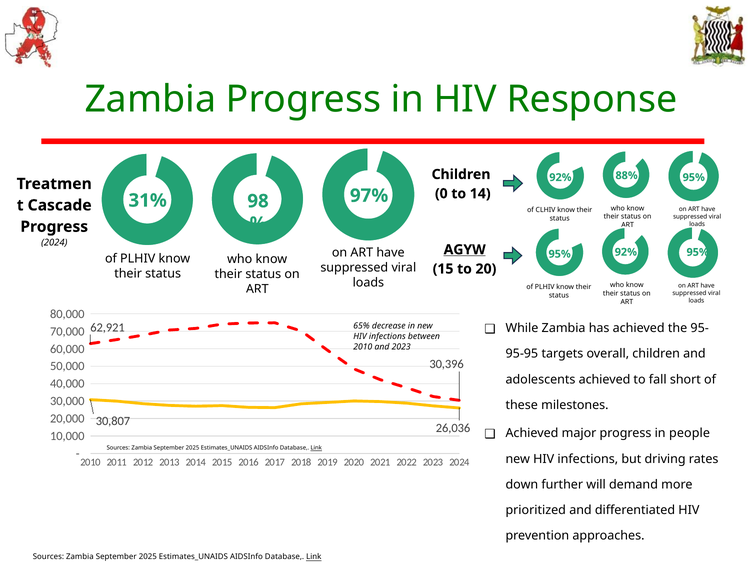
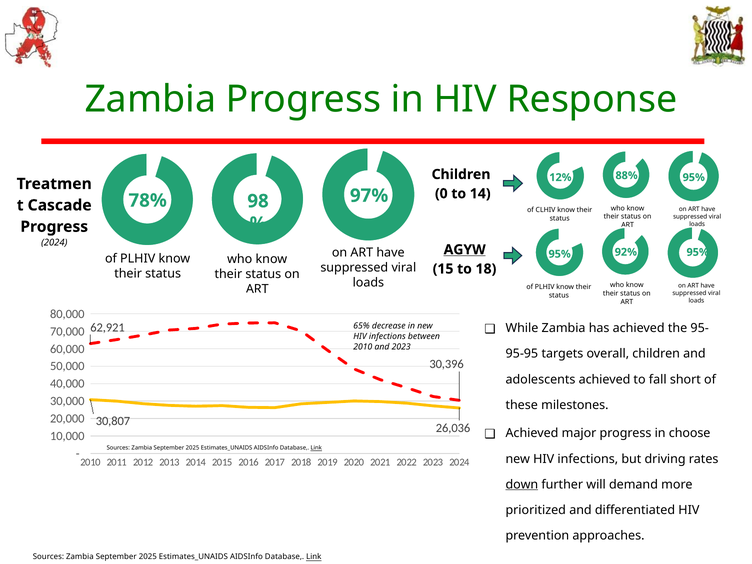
92% at (560, 177): 92% -> 12%
31%: 31% -> 78%
20: 20 -> 18
people: people -> choose
down underline: none -> present
